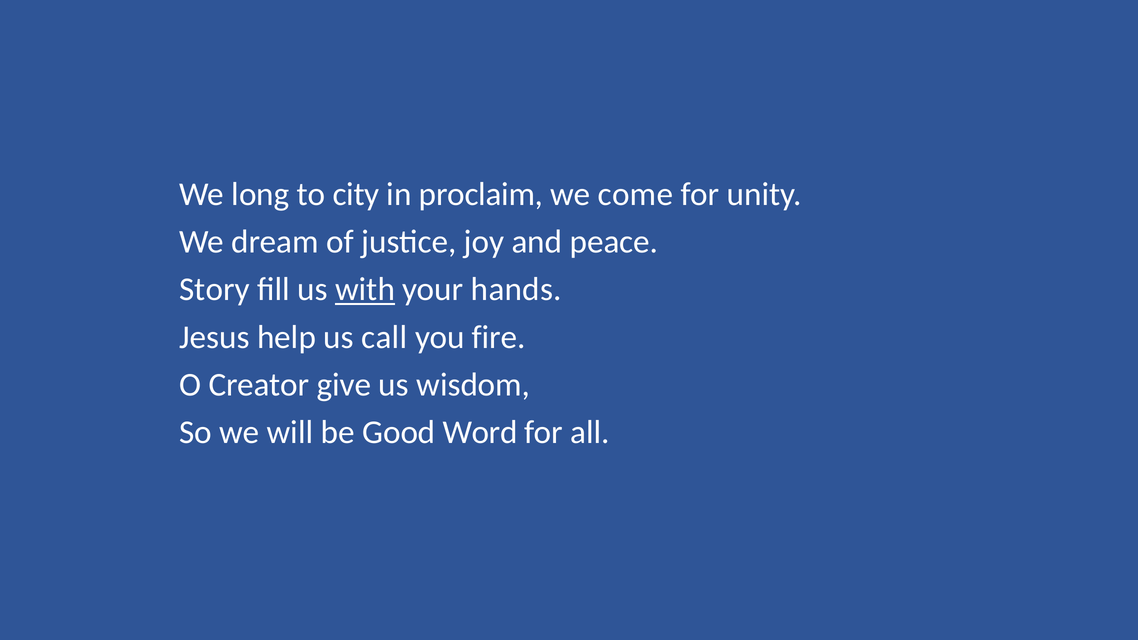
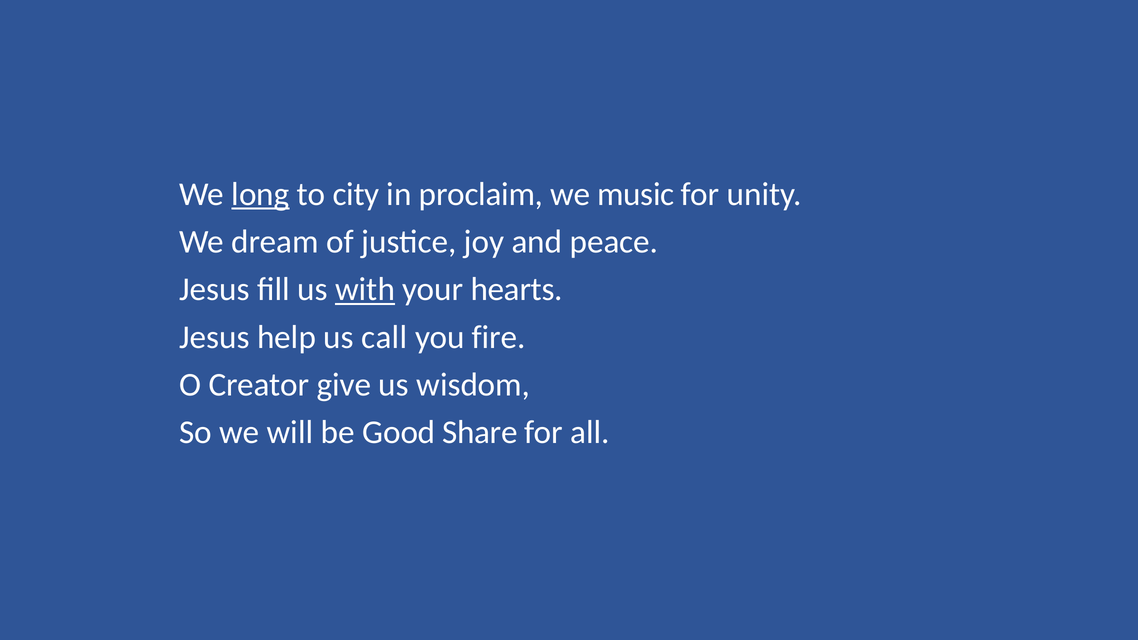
long underline: none -> present
come: come -> music
Story at (214, 290): Story -> Jesus
hands: hands -> hearts
Word: Word -> Share
